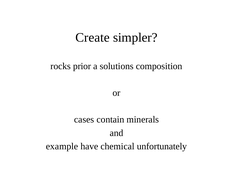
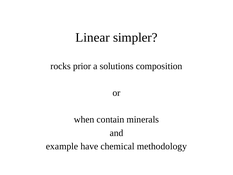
Create: Create -> Linear
cases: cases -> when
unfortunately: unfortunately -> methodology
